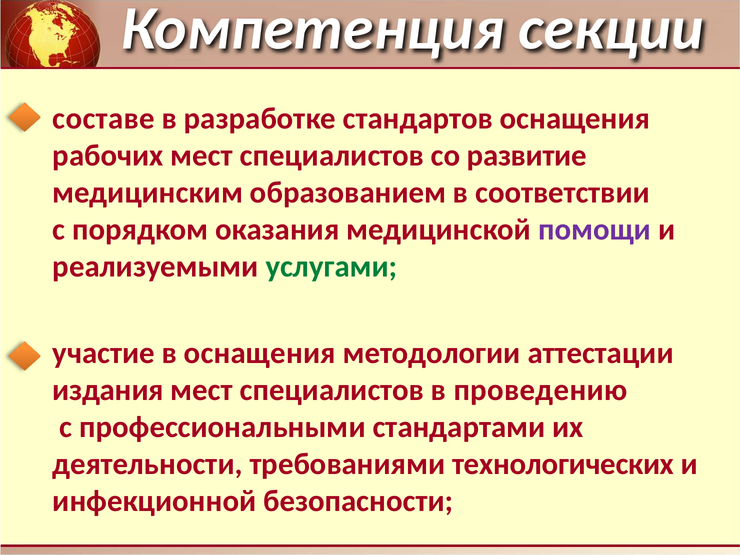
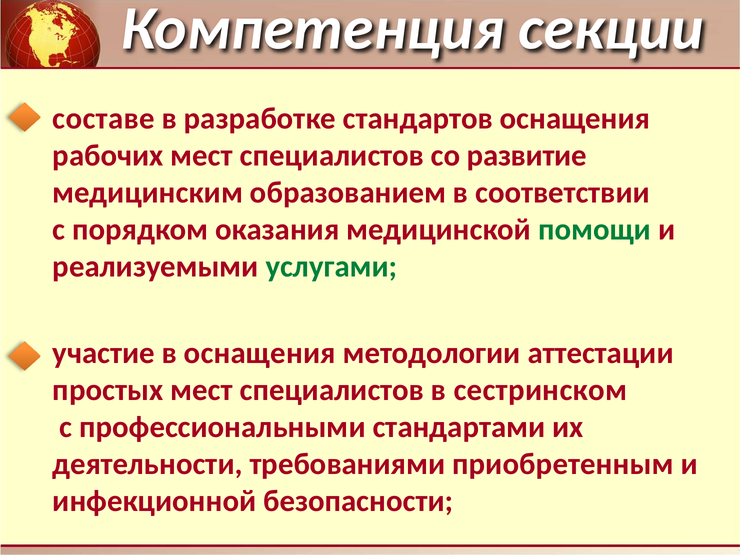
помощи colour: purple -> green
издания: издания -> простых
проведению: проведению -> сестринском
технологических: технологических -> приобретенным
